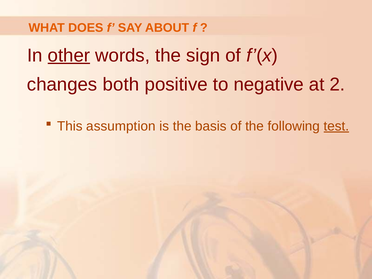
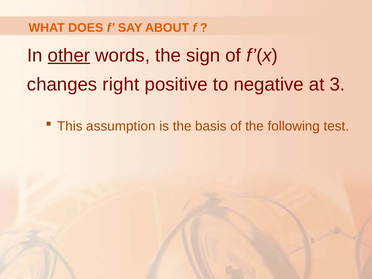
both: both -> right
2: 2 -> 3
test underline: present -> none
